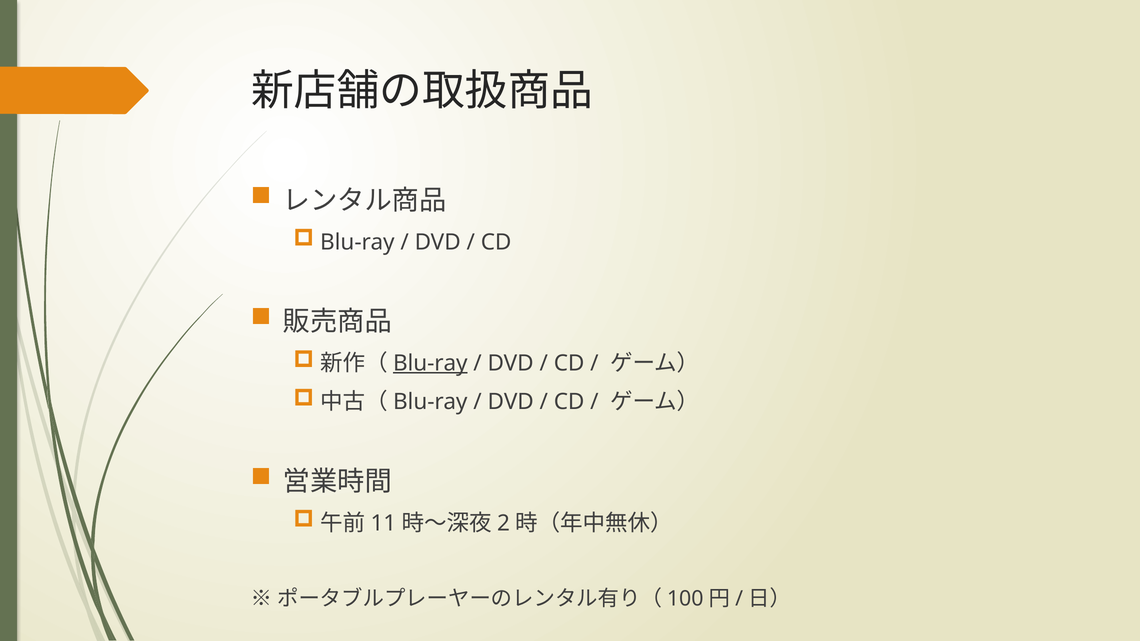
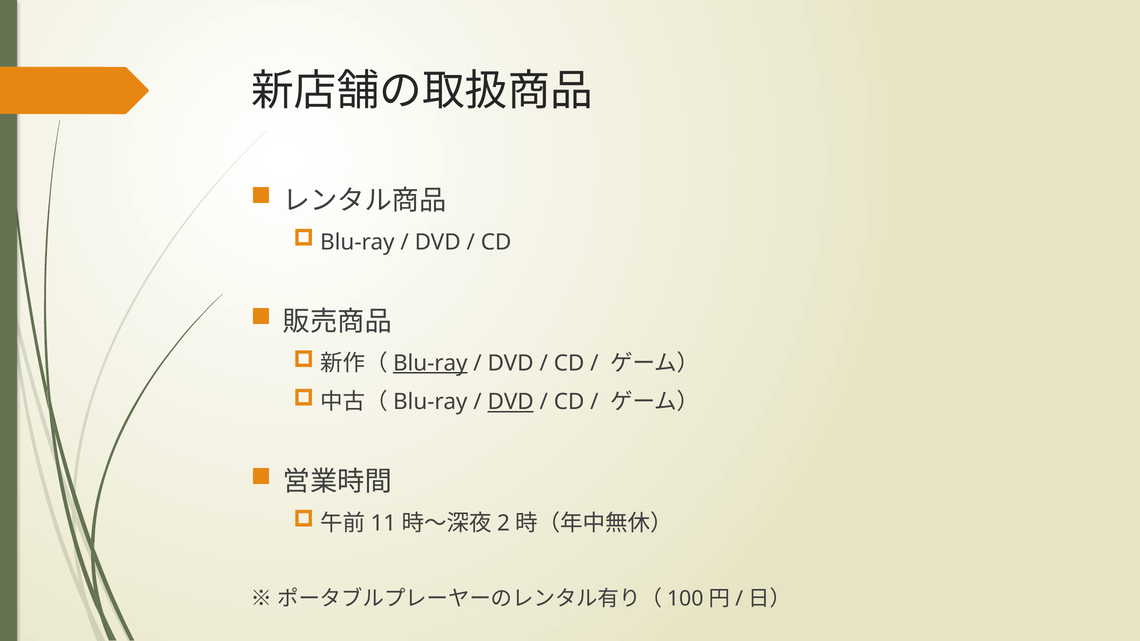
DVD at (511, 402) underline: none -> present
